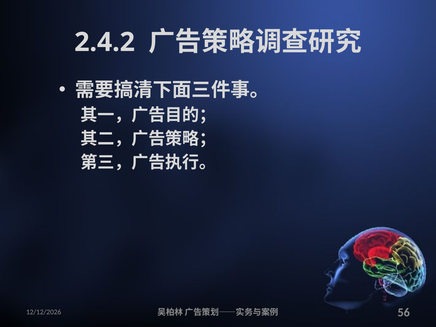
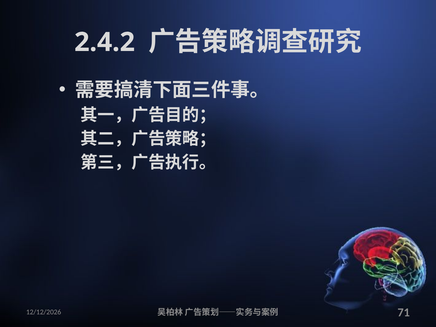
56: 56 -> 71
